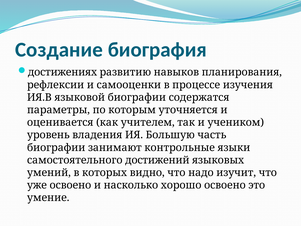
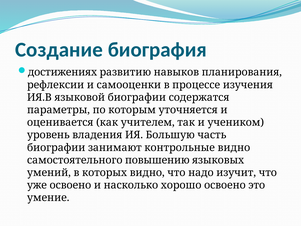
контрольные языки: языки -> видно
достижений: достижений -> повышению
